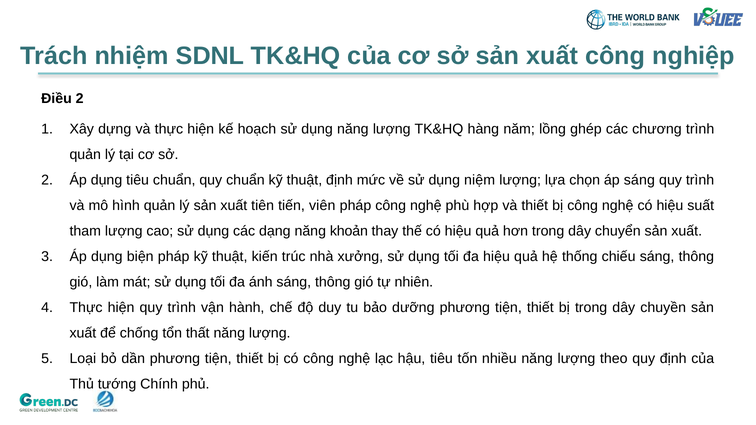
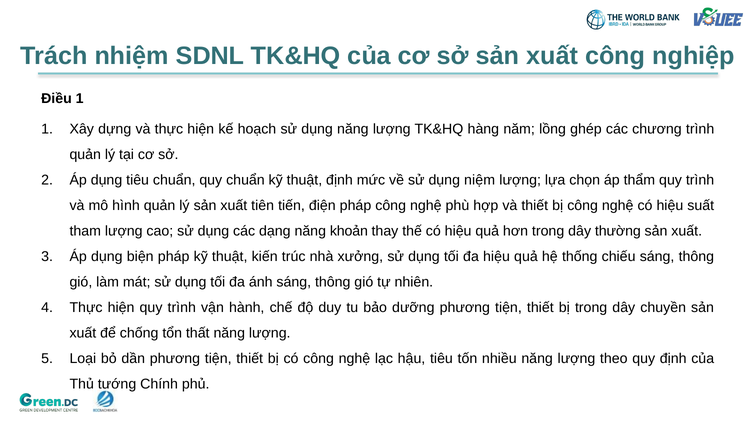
Điều 2: 2 -> 1
áp sáng: sáng -> thẩm
viên: viên -> điện
chuyển: chuyển -> thường
